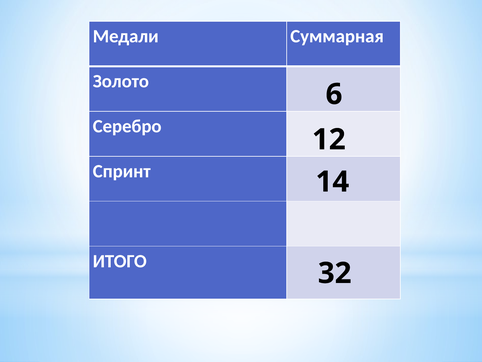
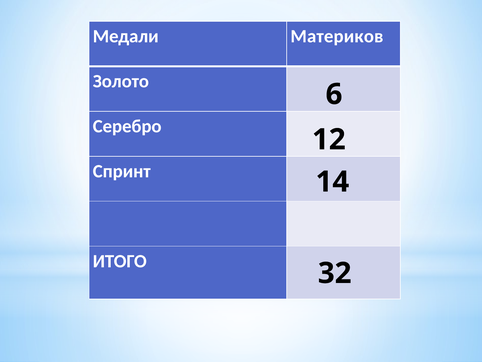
Суммарная: Суммарная -> Материков
